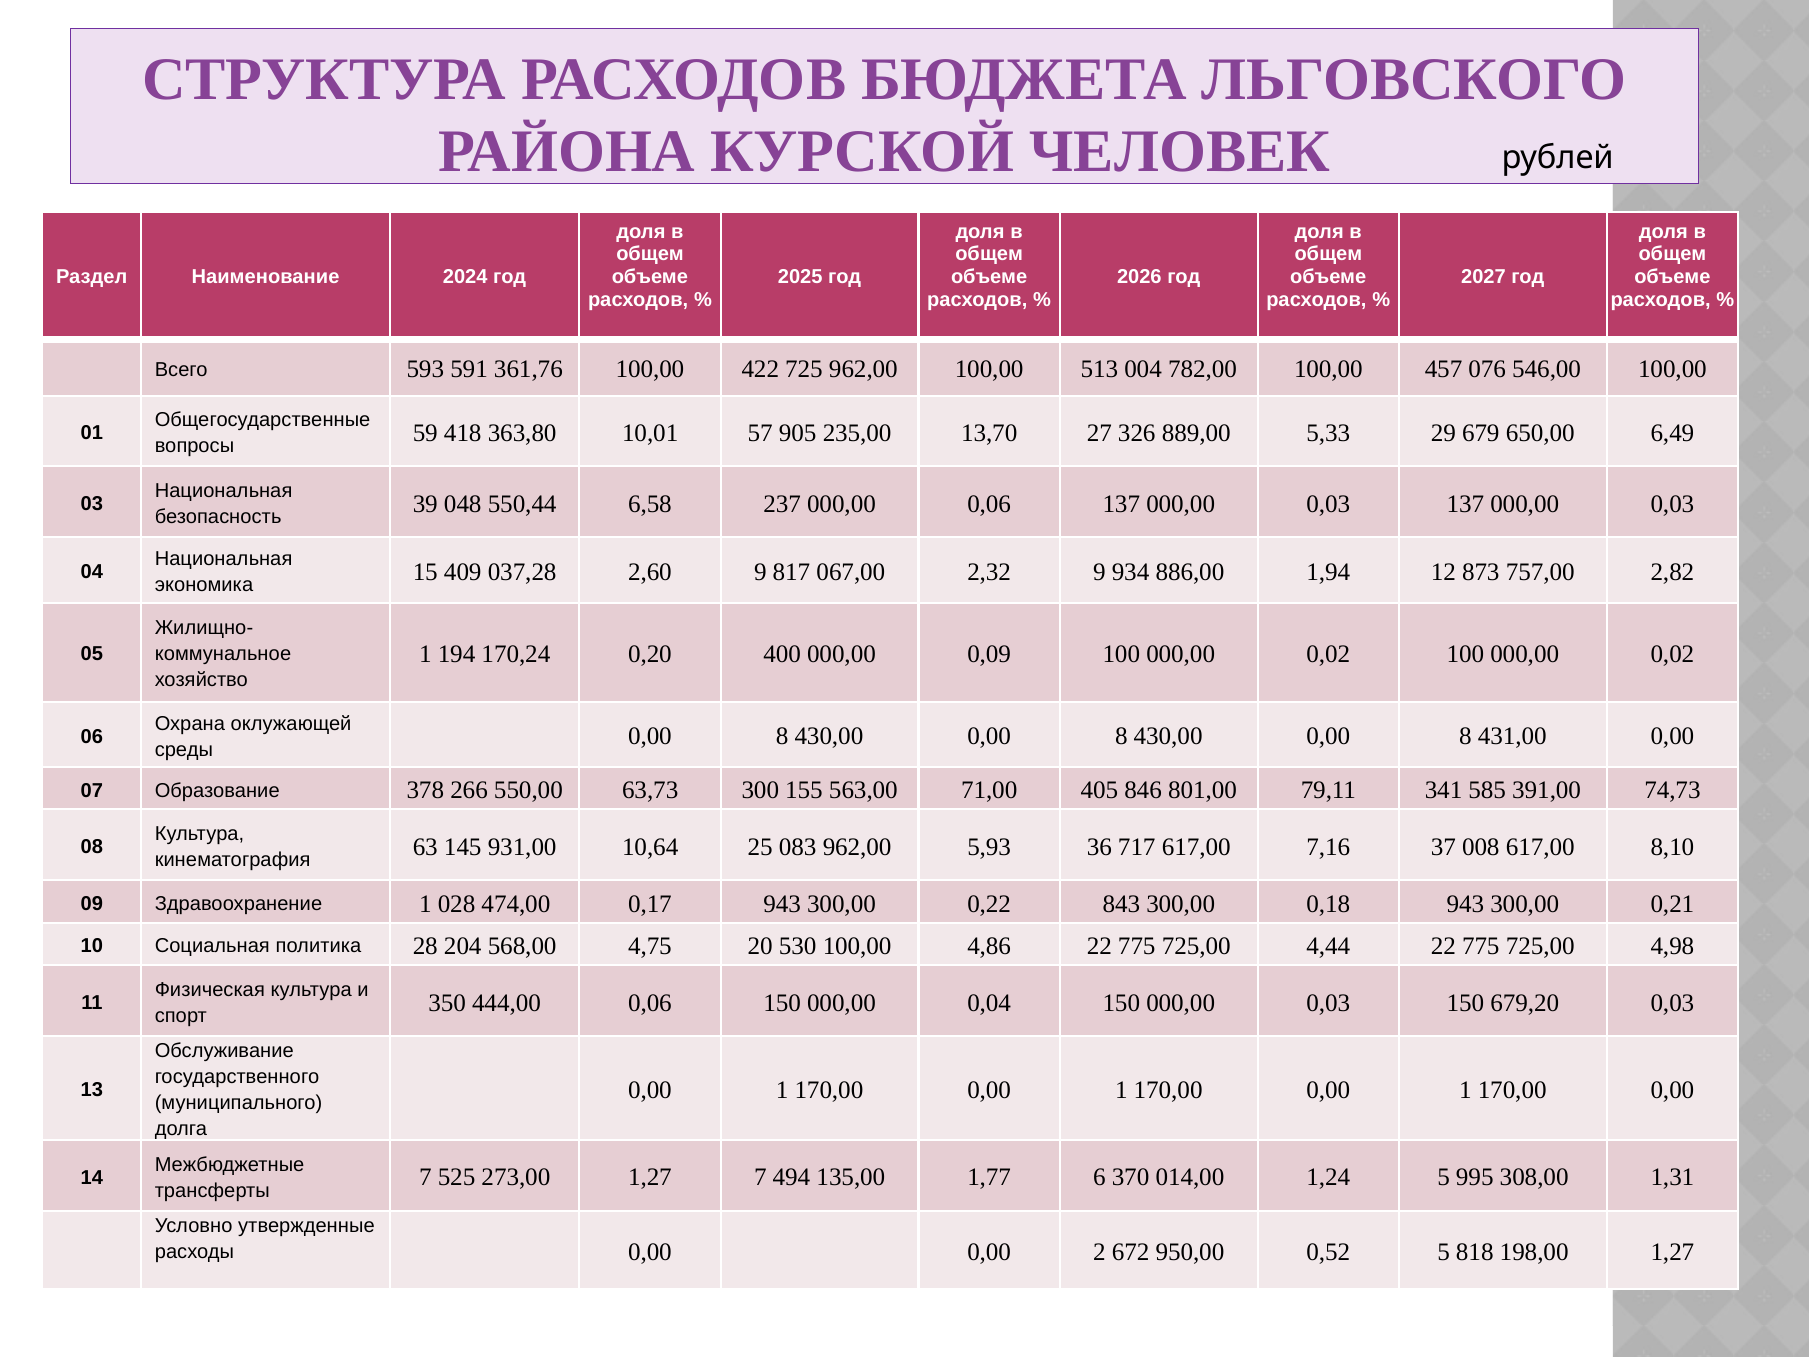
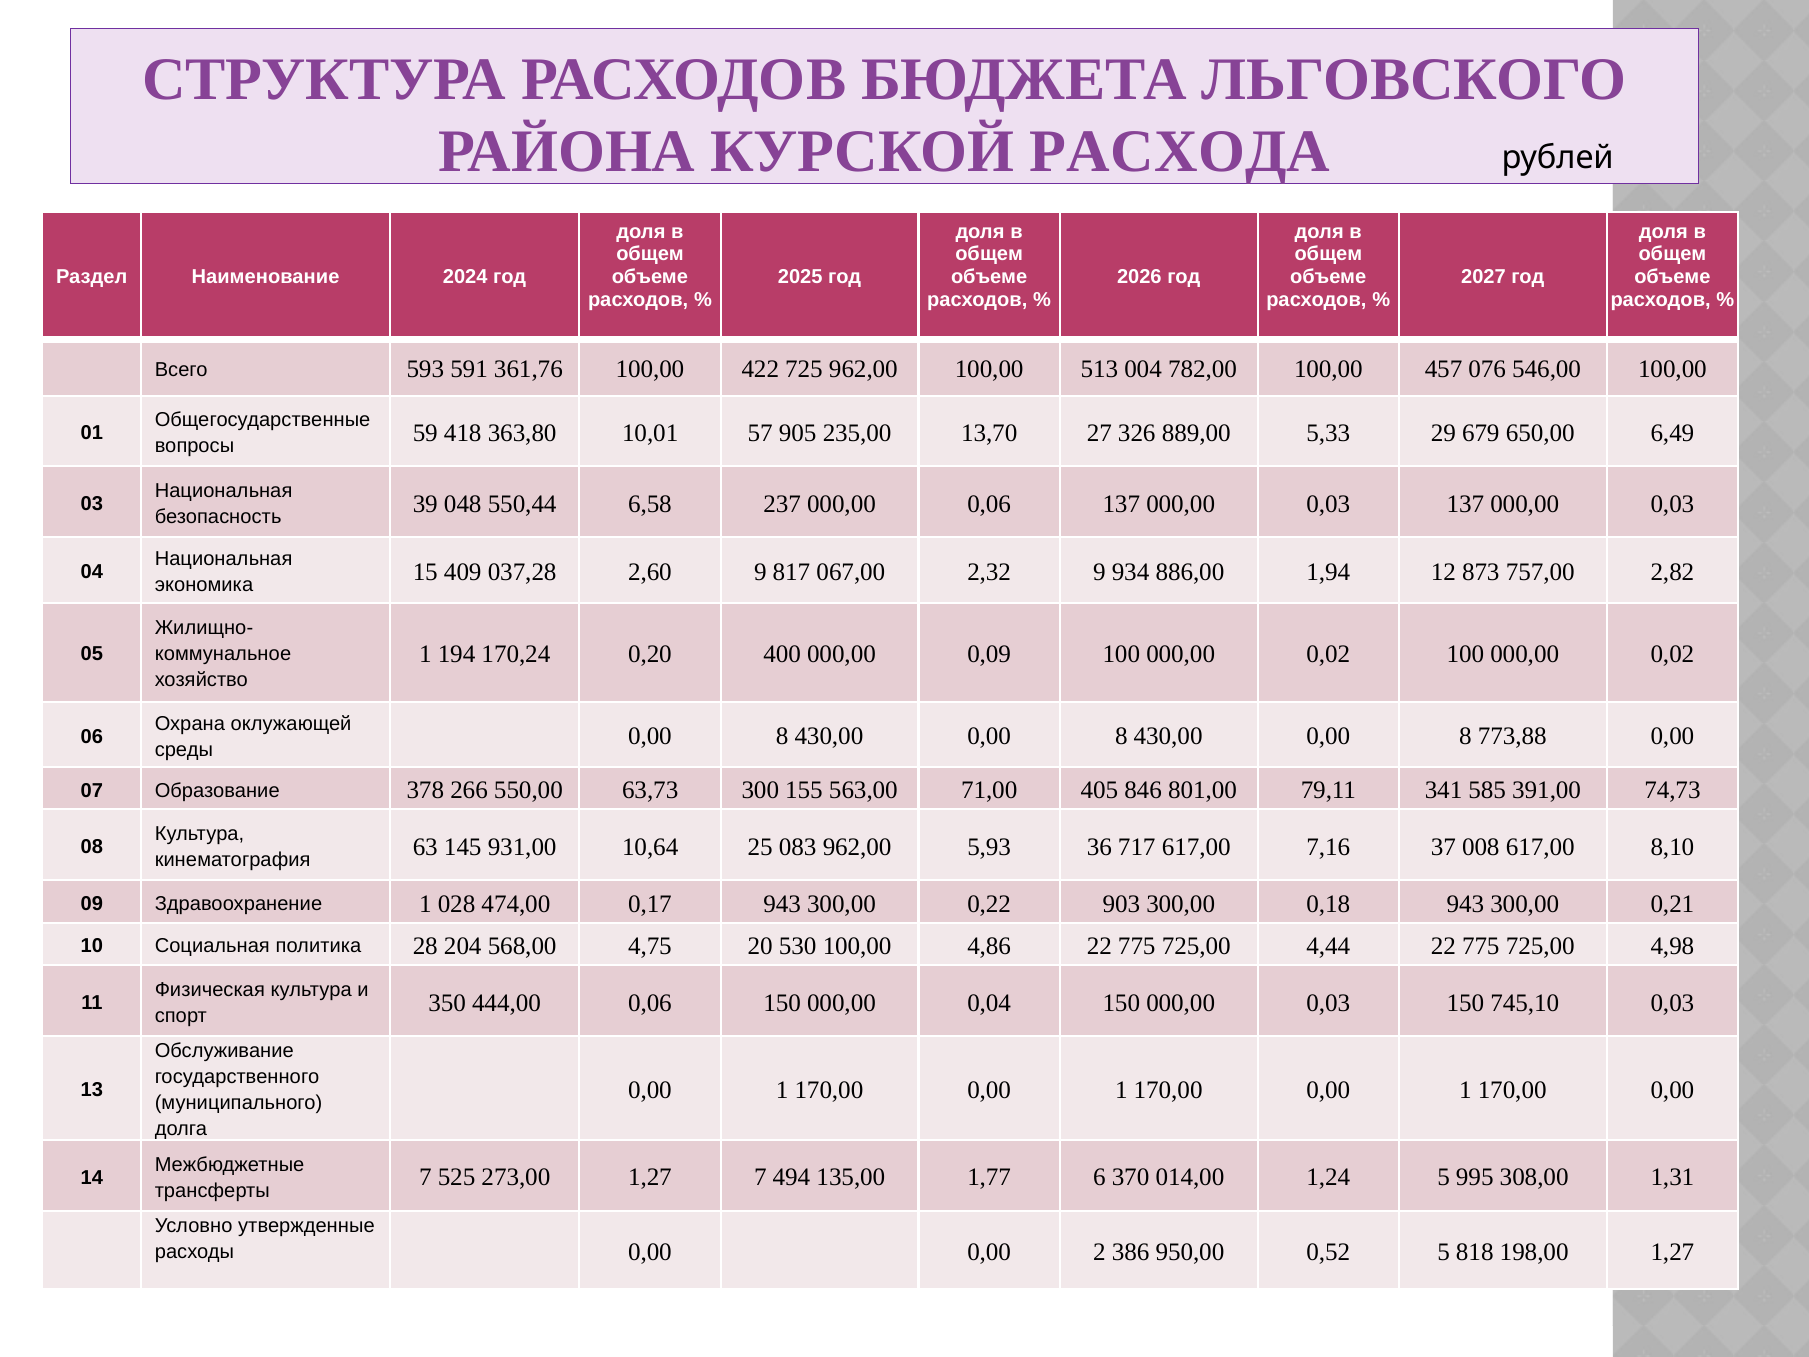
ЧЕЛОВЕК: ЧЕЛОВЕК -> РАСХОДА
431,00: 431,00 -> 773,88
843: 843 -> 903
679,20: 679,20 -> 745,10
672: 672 -> 386
